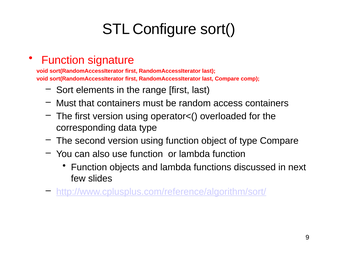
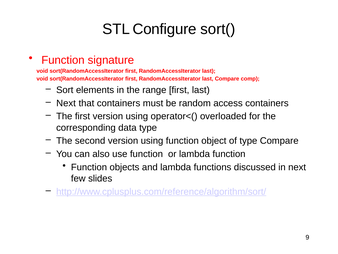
Must at (66, 103): Must -> Next
